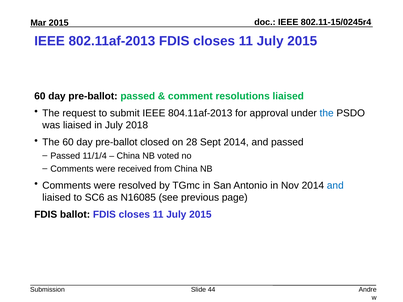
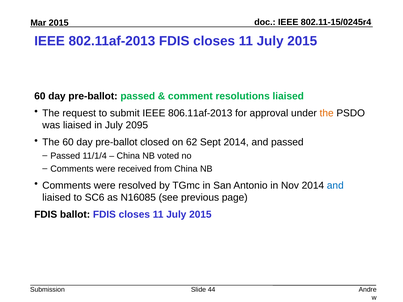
804.11af-2013: 804.11af-2013 -> 806.11af-2013
the at (327, 113) colour: blue -> orange
2018: 2018 -> 2095
28: 28 -> 62
